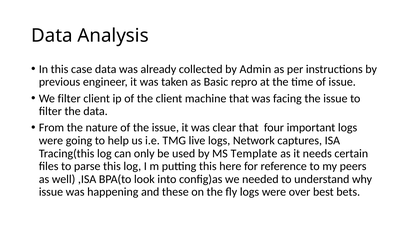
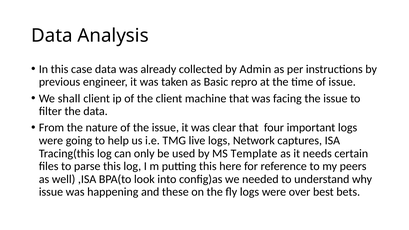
We filter: filter -> shall
